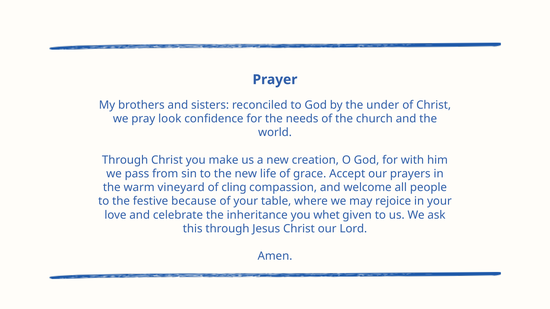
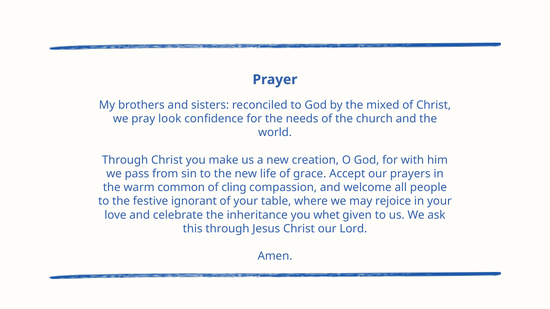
under: under -> mixed
vineyard: vineyard -> common
because: because -> ignorant
